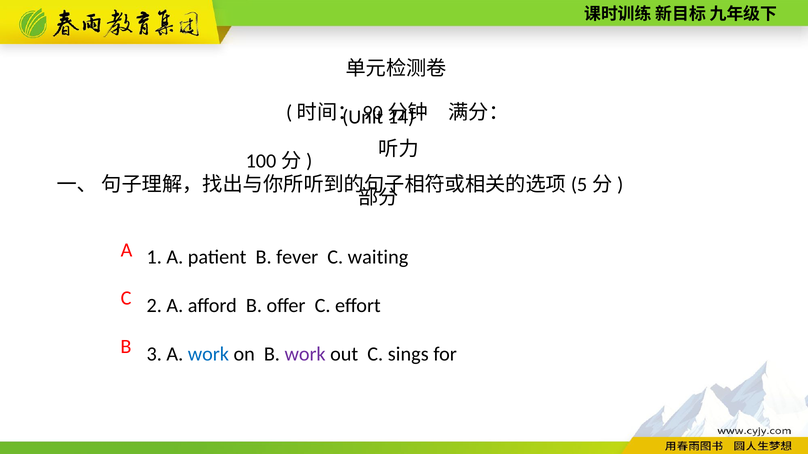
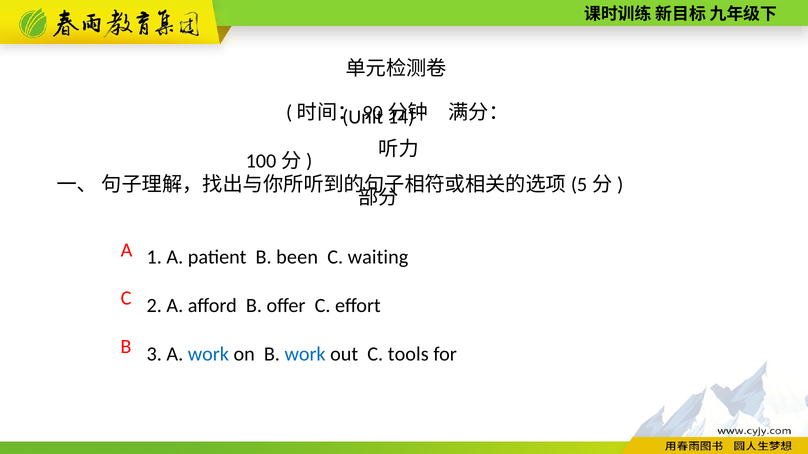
fever: fever -> been
work at (305, 354) colour: purple -> blue
sings: sings -> tools
